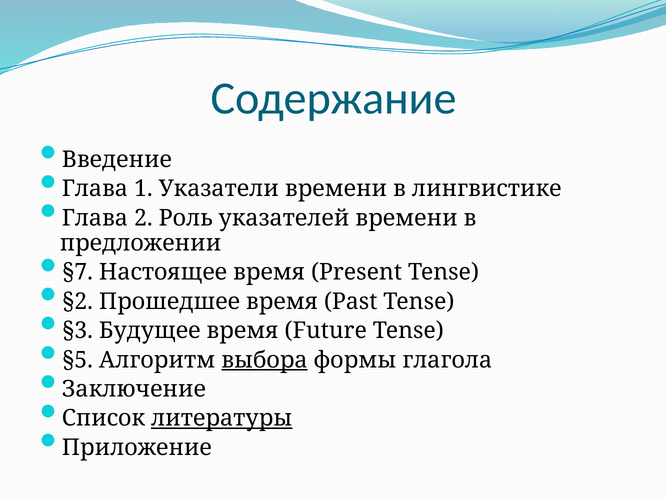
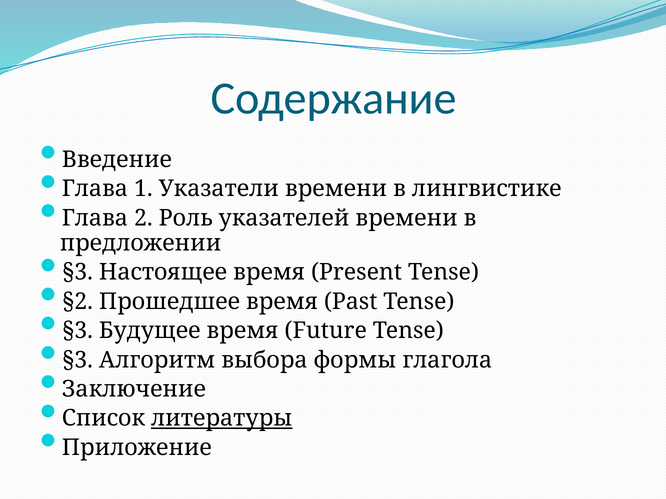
§7 at (77, 272): §7 -> §3
§5 at (77, 360): §5 -> §3
выбора underline: present -> none
